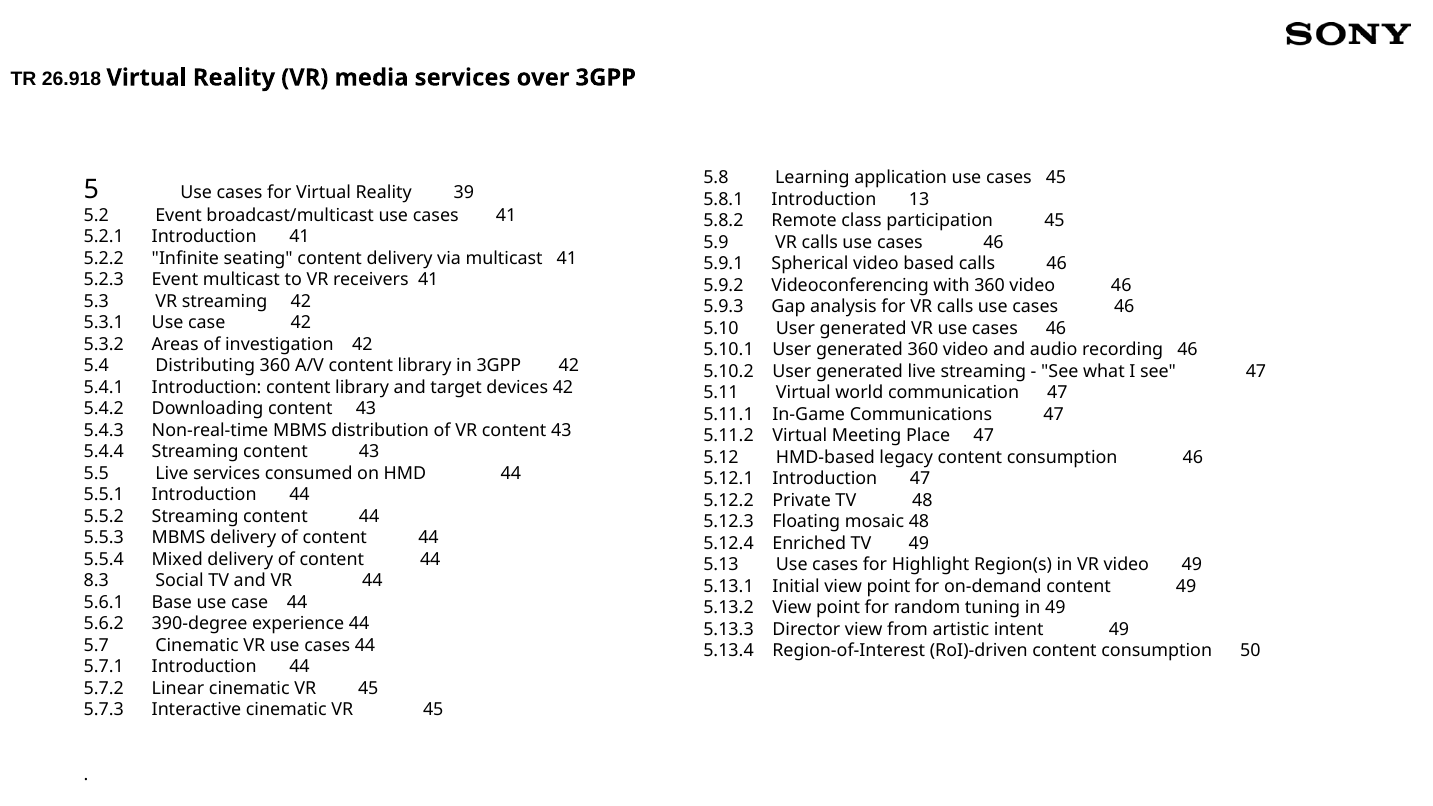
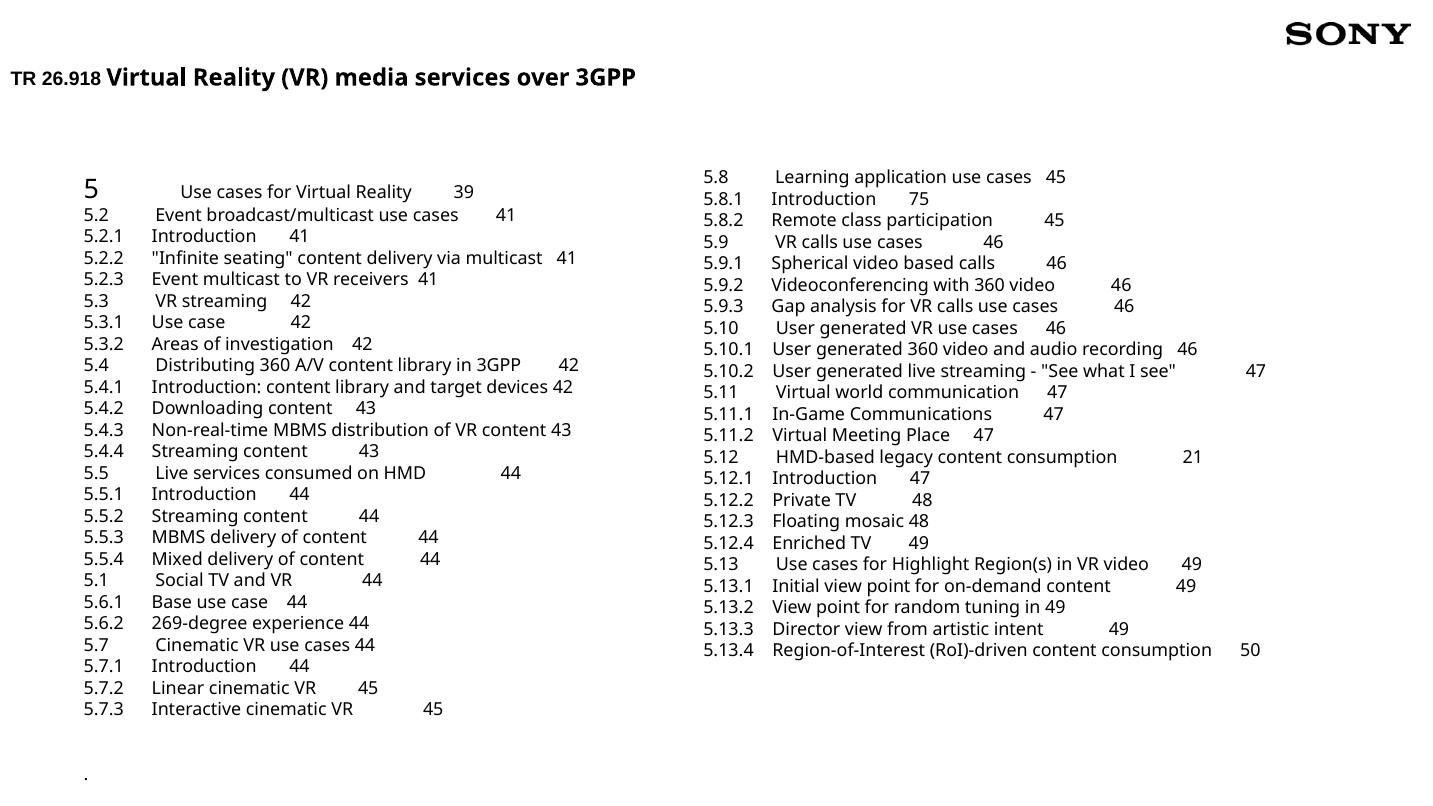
13: 13 -> 75
consumption 46: 46 -> 21
8.3: 8.3 -> 5.1
390-degree: 390-degree -> 269-degree
